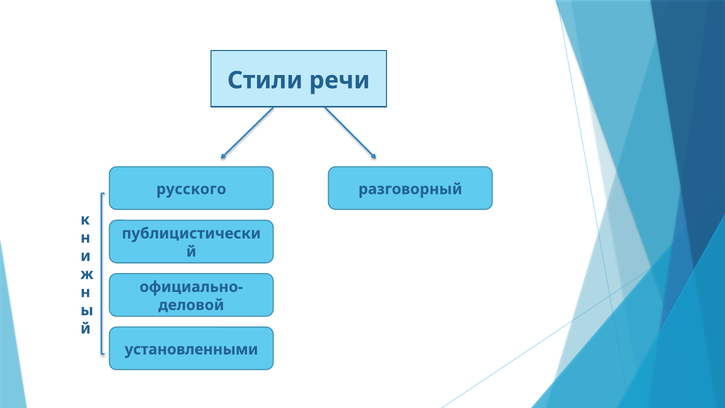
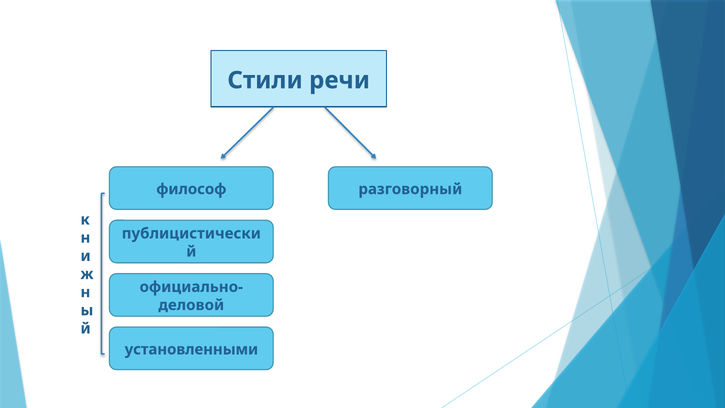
русского: русского -> философ
